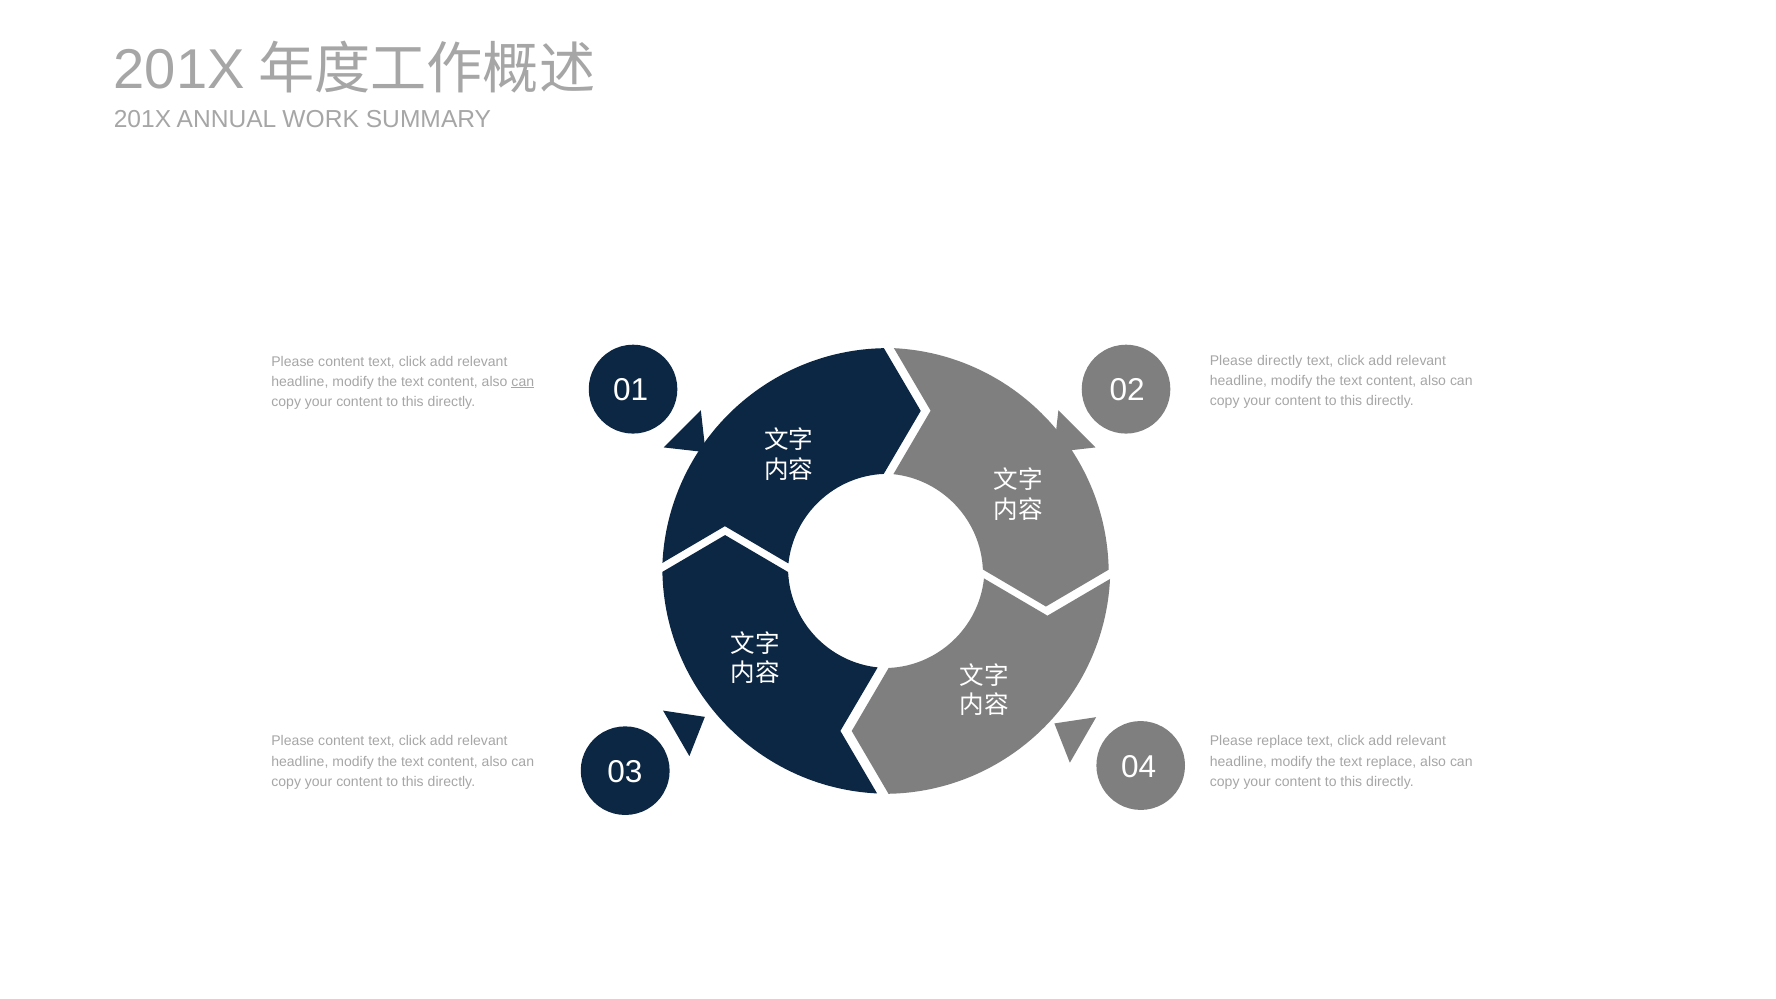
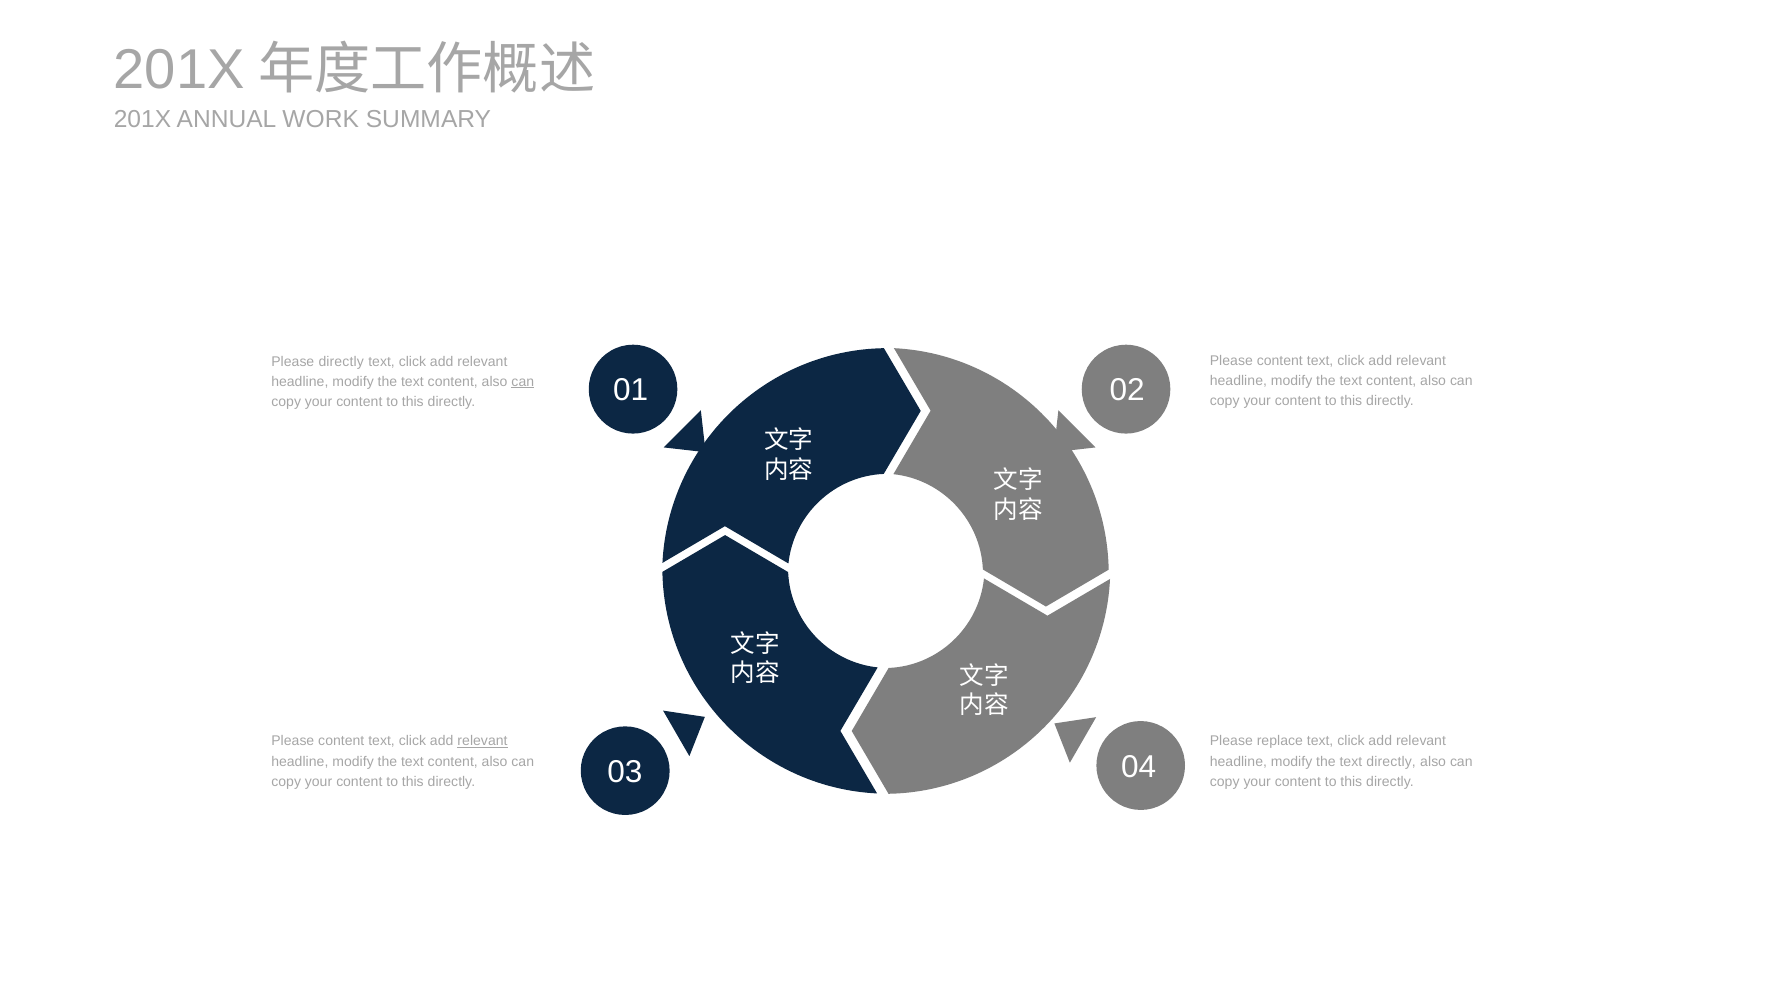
directly at (1280, 361): directly -> content
content at (341, 361): content -> directly
relevant at (483, 741) underline: none -> present
text replace: replace -> directly
